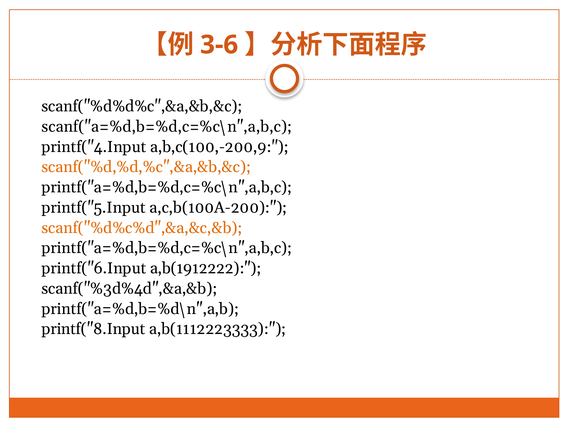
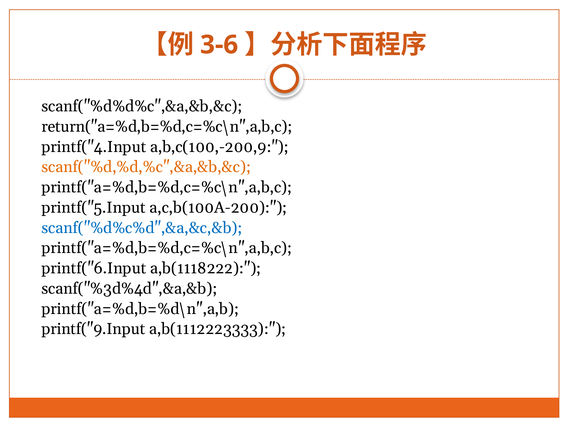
scanf("a=%d,b=%d,c=%c\n",a,b,c: scanf("a=%d,b=%d,c=%c\n",a,b,c -> return("a=%d,b=%d,c=%c\n",a,b,c
scanf("%d%c%d",&a,&c,&b colour: orange -> blue
a,b(1912222: a,b(1912222 -> a,b(1118222
printf("8.Input: printf("8.Input -> printf("9.Input
